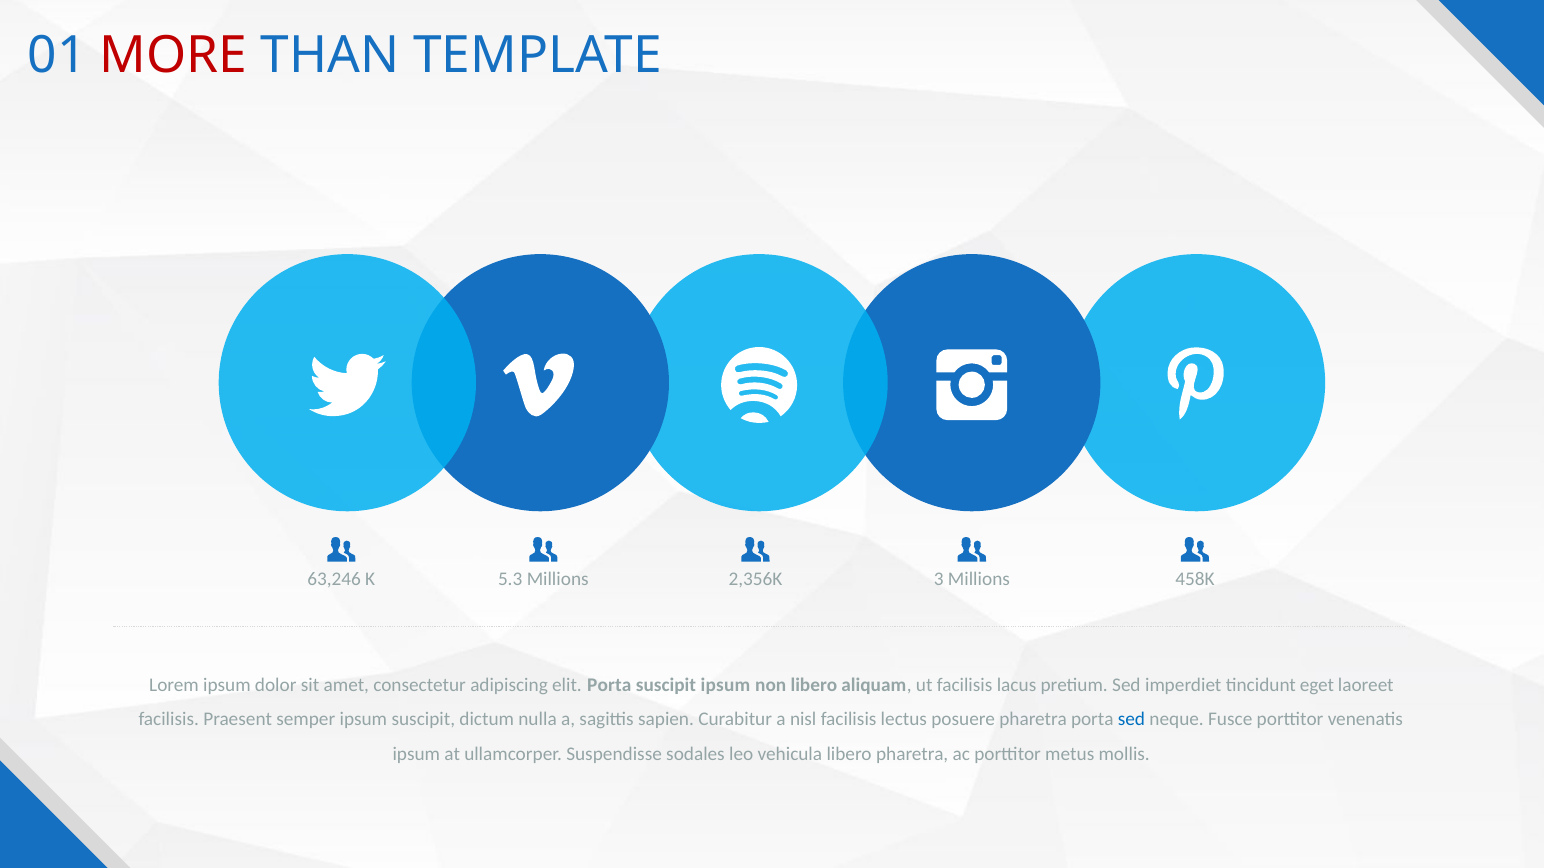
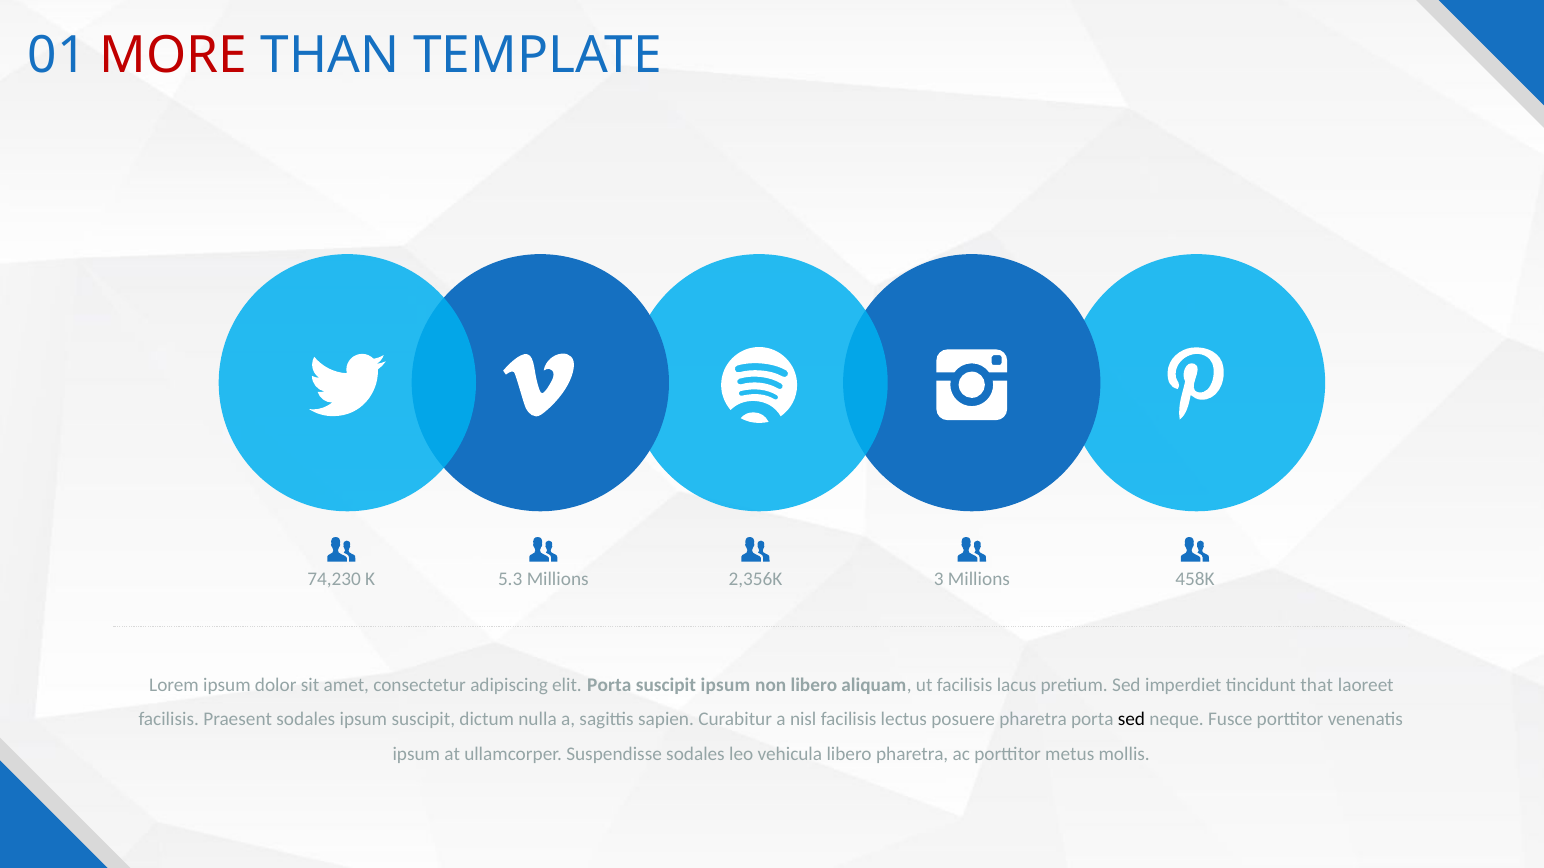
63,246: 63,246 -> 74,230
eget: eget -> that
Praesent semper: semper -> sodales
sed at (1131, 720) colour: blue -> black
